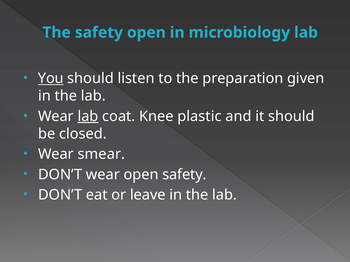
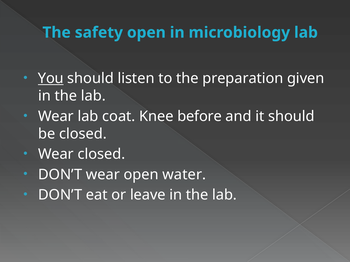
lab at (88, 116) underline: present -> none
plastic: plastic -> before
Wear smear: smear -> closed
open safety: safety -> water
